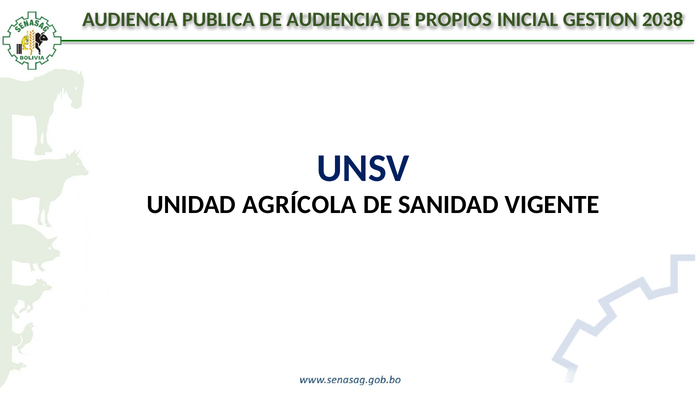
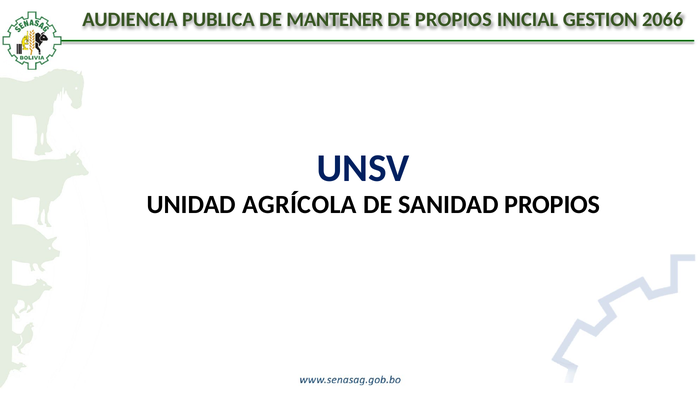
DE AUDIENCIA: AUDIENCIA -> MANTENER
2038: 2038 -> 2066
SANIDAD VIGENTE: VIGENTE -> PROPIOS
